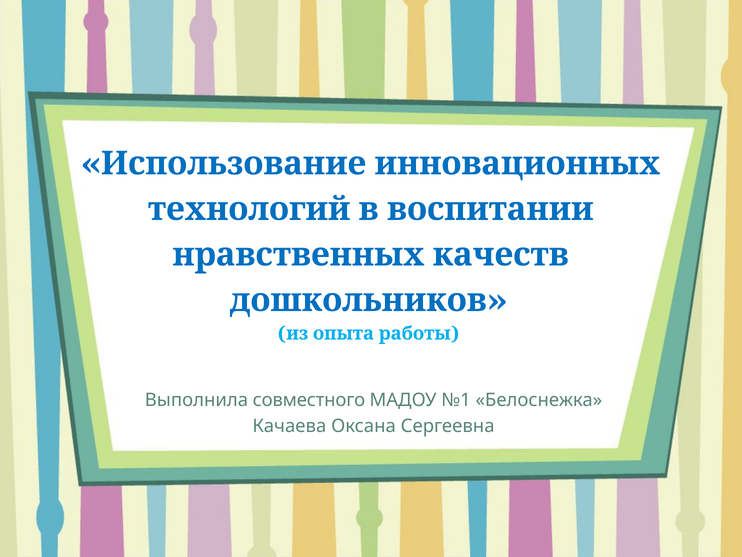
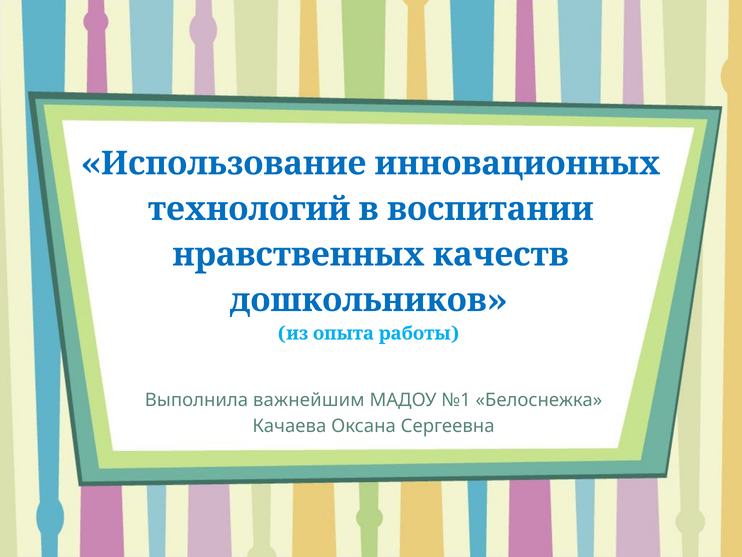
совместного: совместного -> важнейшим
